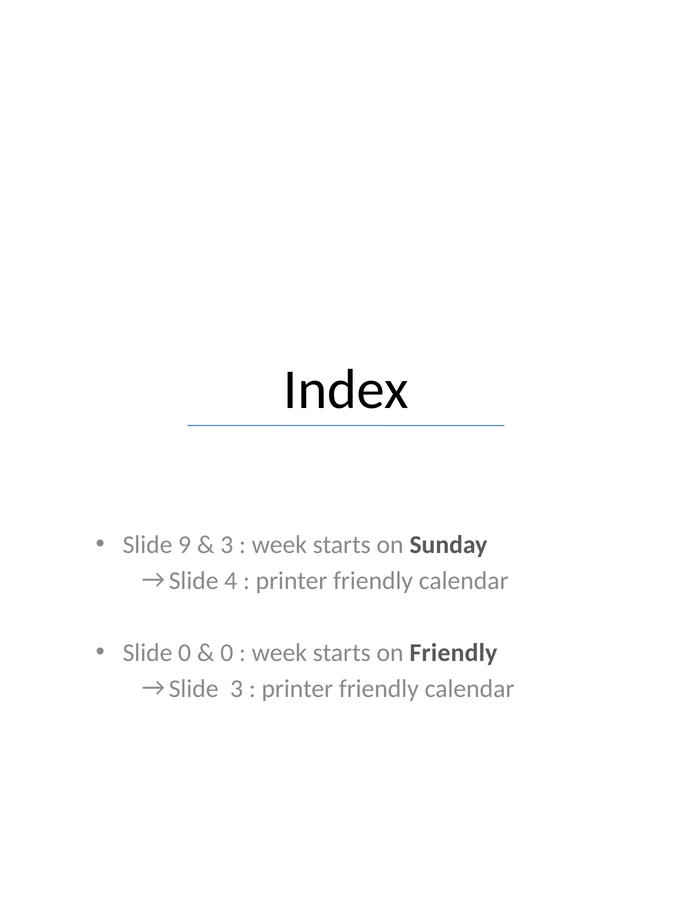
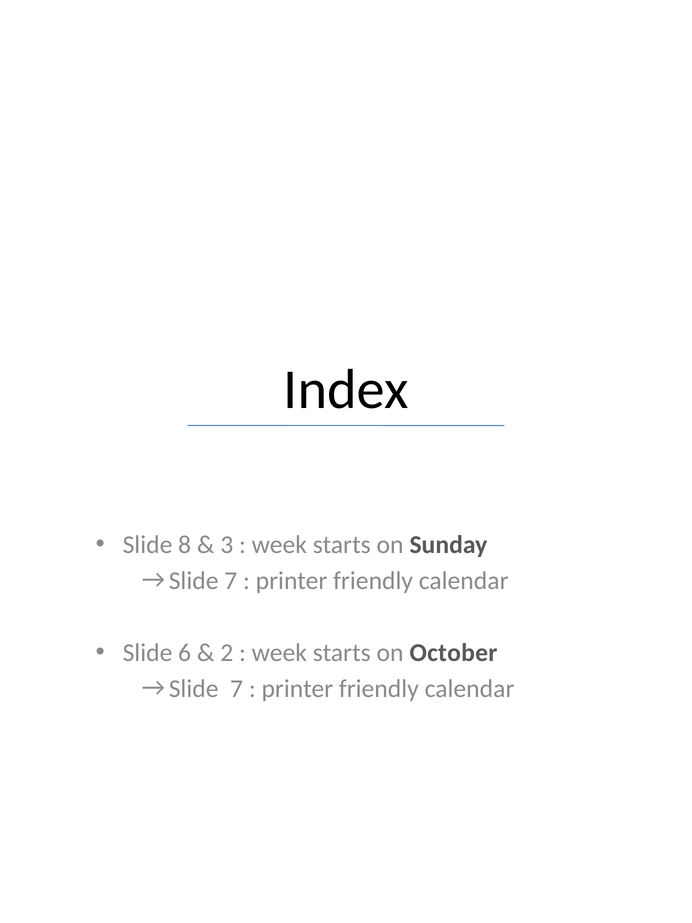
9: 9 -> 8
4 at (231, 581): 4 -> 7
Slide 0: 0 -> 6
0 at (227, 652): 0 -> 2
on Friendly: Friendly -> October
3 at (237, 688): 3 -> 7
